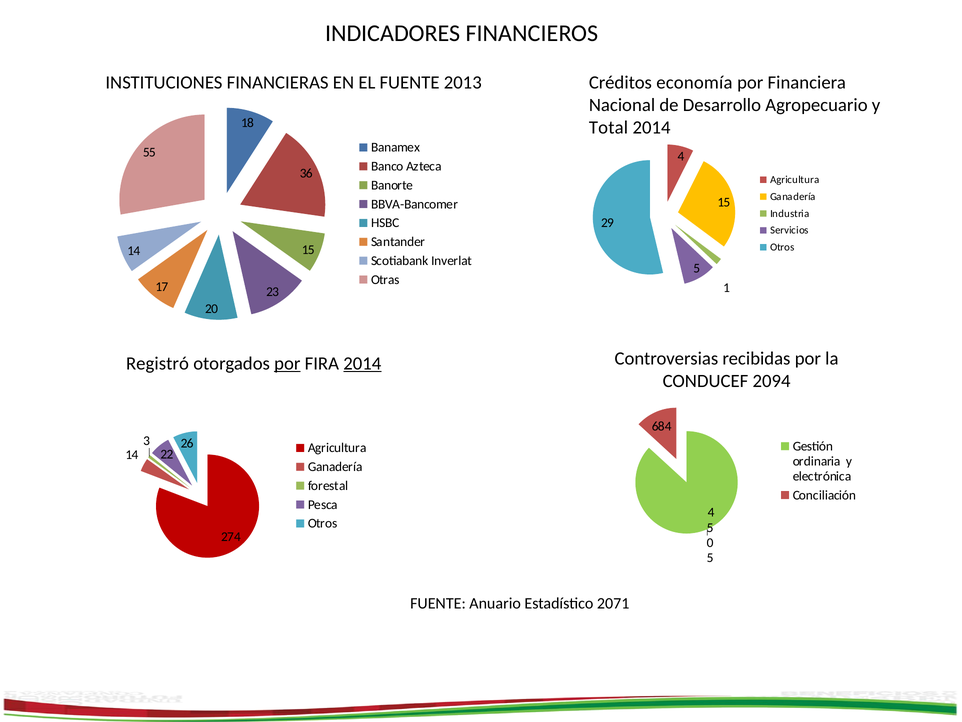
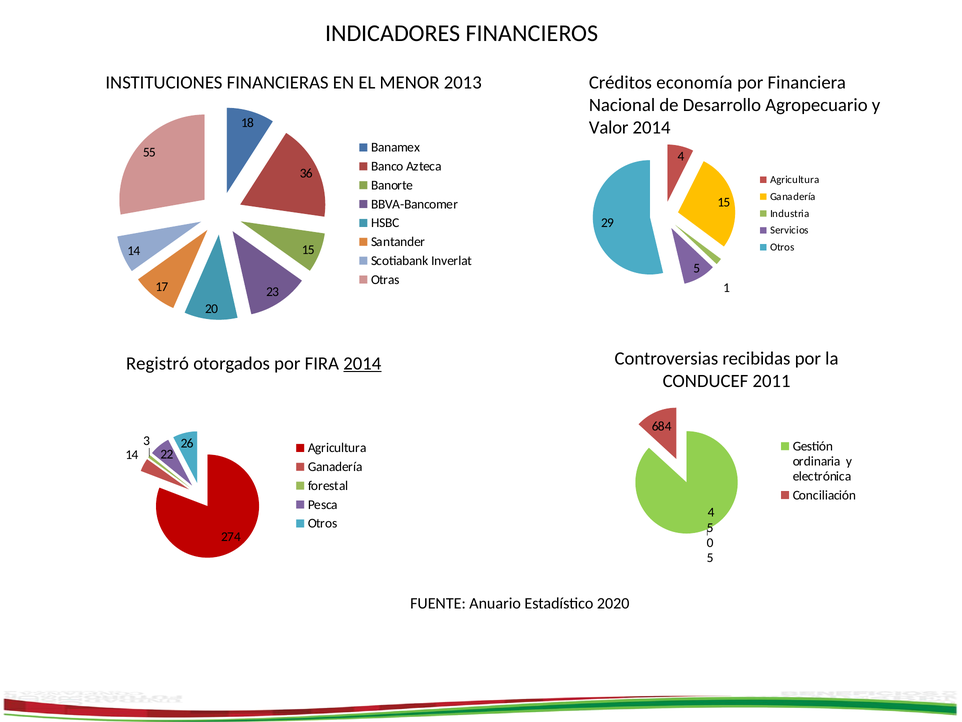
EL FUENTE: FUENTE -> MENOR
Total: Total -> Valor
por at (287, 363) underline: present -> none
2094: 2094 -> 2011
2071: 2071 -> 2020
